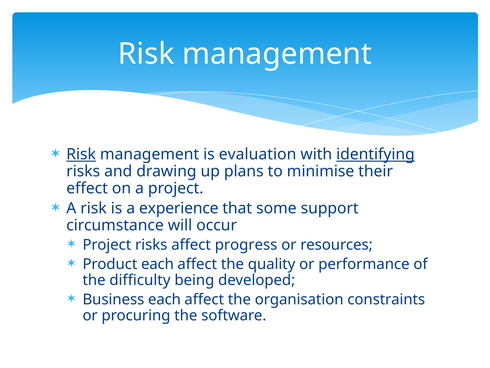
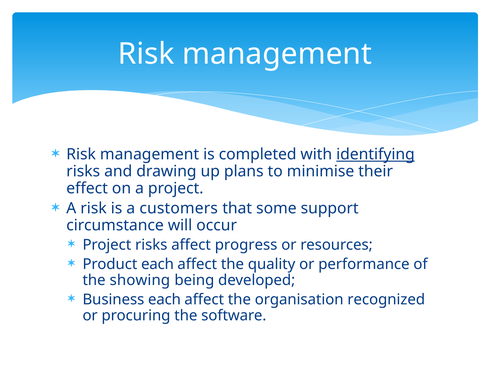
Risk at (81, 154) underline: present -> none
evaluation: evaluation -> completed
experience: experience -> customers
difficulty: difficulty -> showing
constraints: constraints -> recognized
